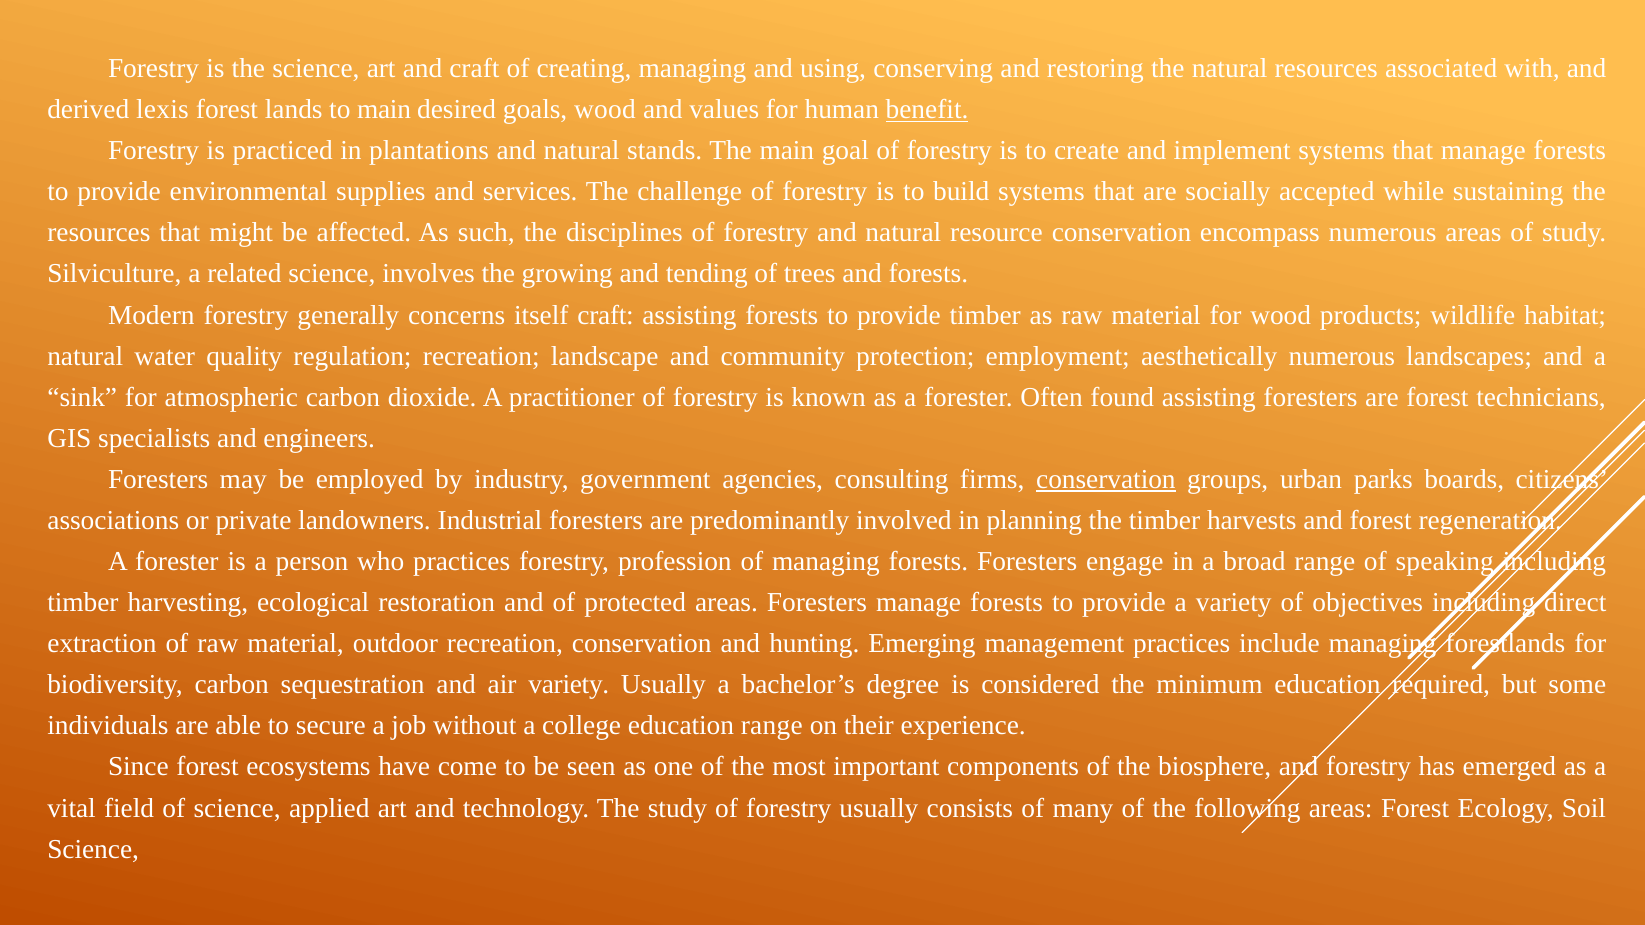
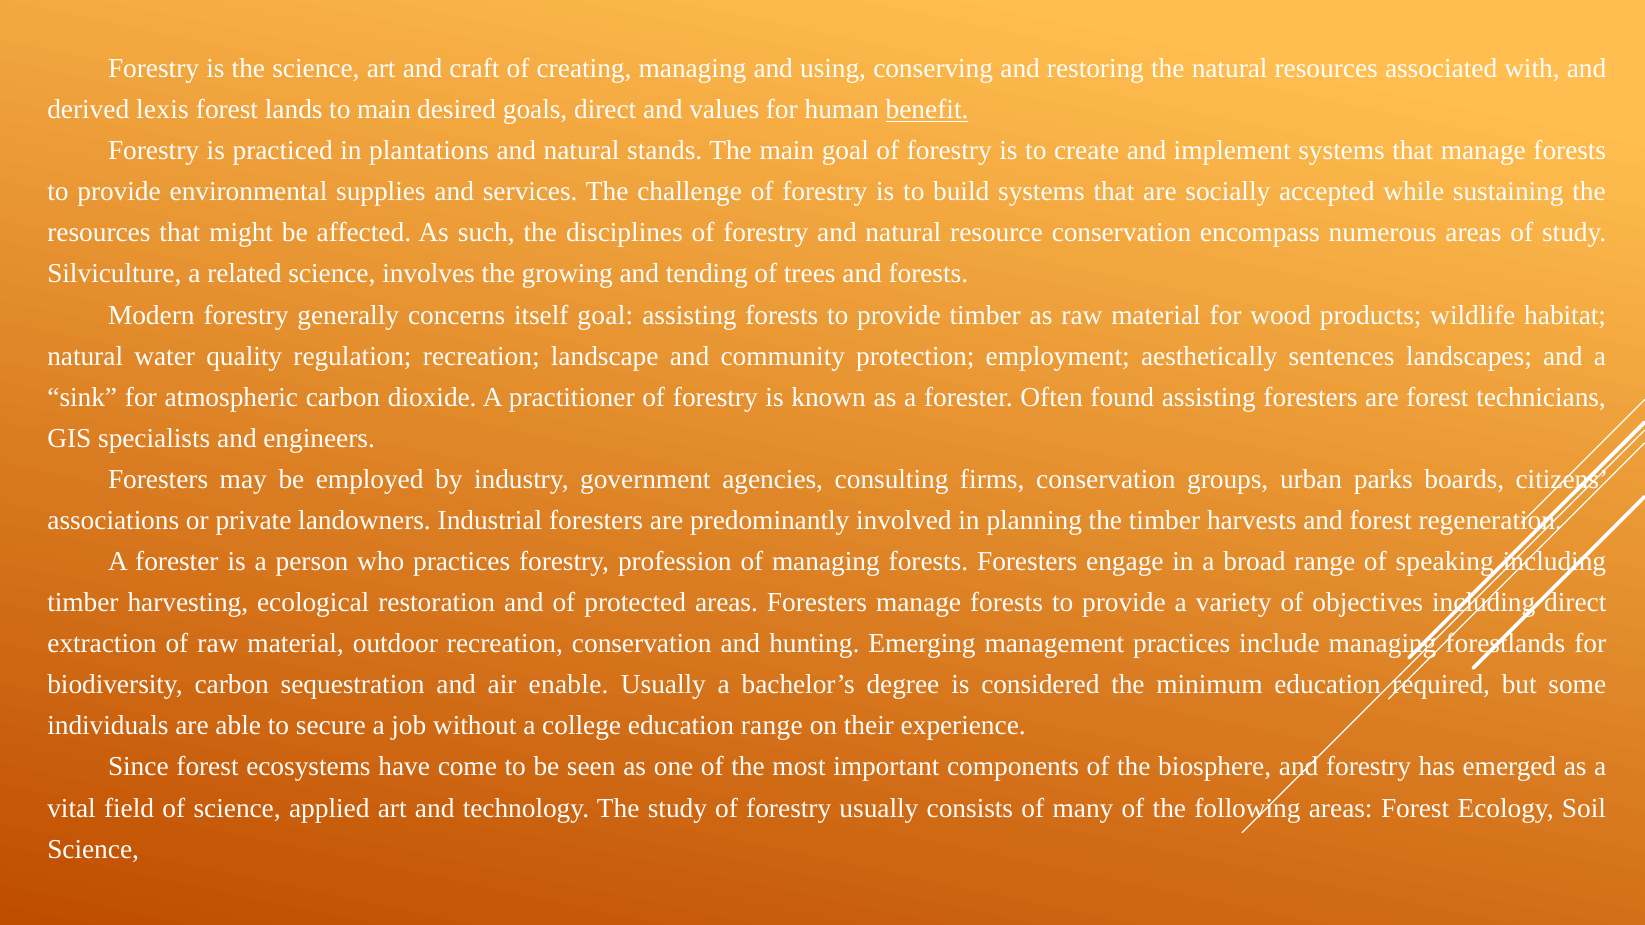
goals wood: wood -> direct
itself craft: craft -> goal
aesthetically numerous: numerous -> sentences
conservation at (1106, 480) underline: present -> none
air variety: variety -> enable
